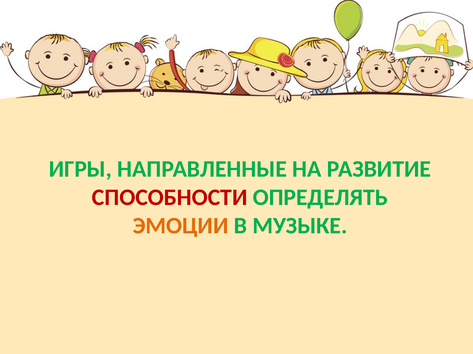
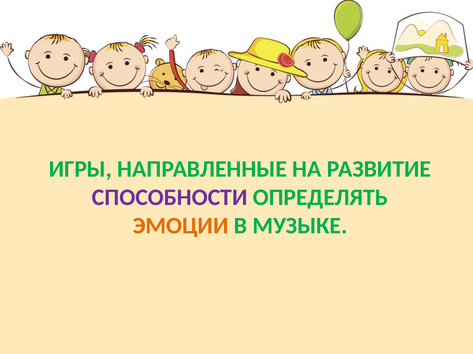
СПОСОБНОСТИ colour: red -> purple
